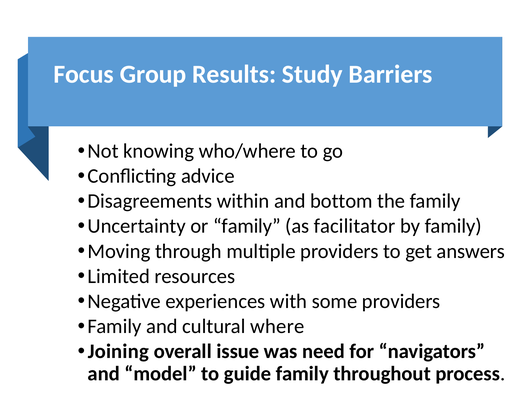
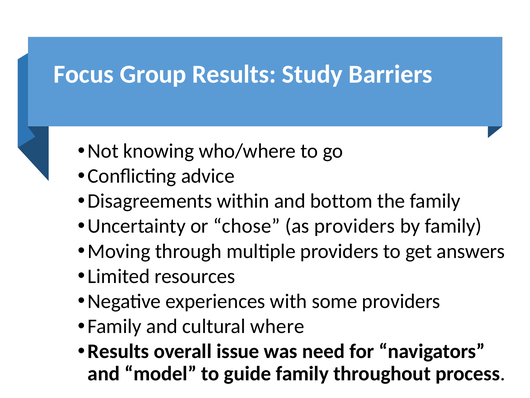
or family: family -> chose
as facilitator: facilitator -> providers
Joining at (118, 351): Joining -> Results
